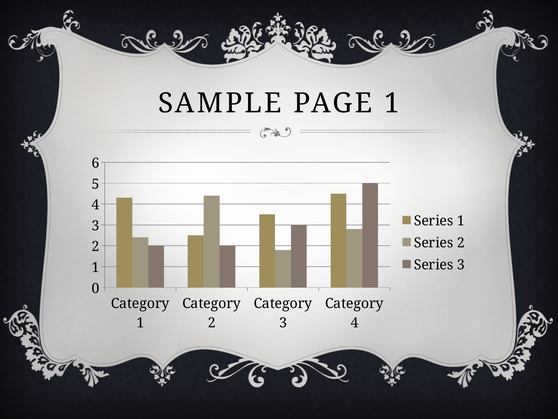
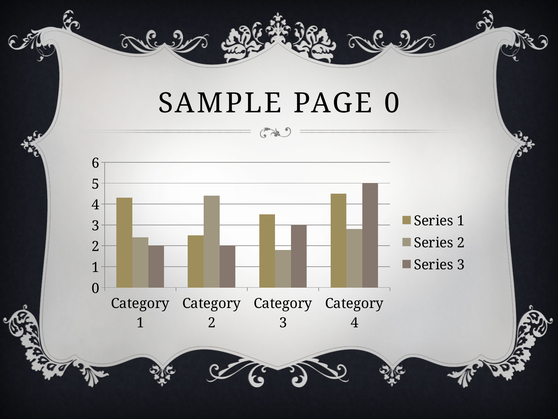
PAGE 1: 1 -> 0
